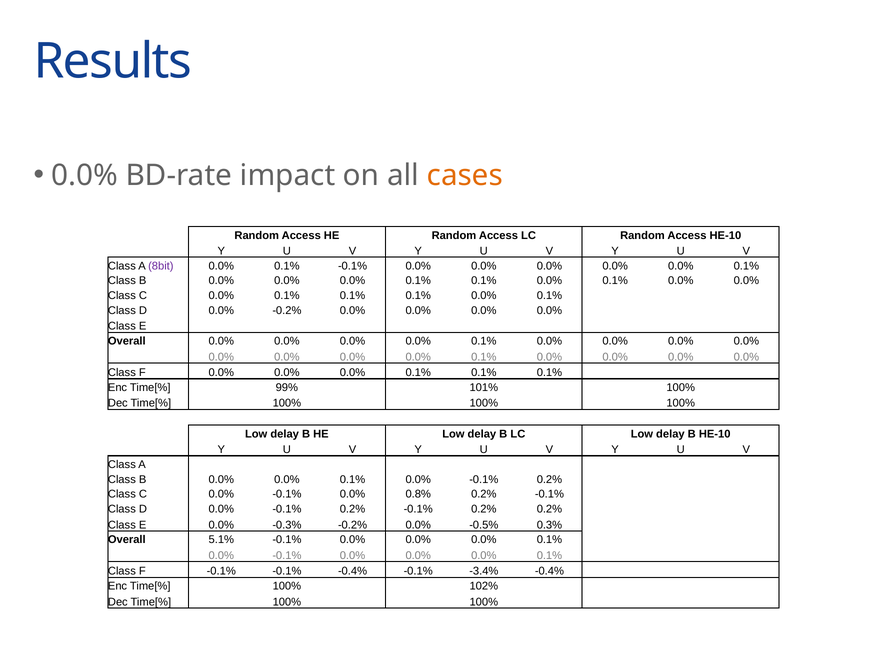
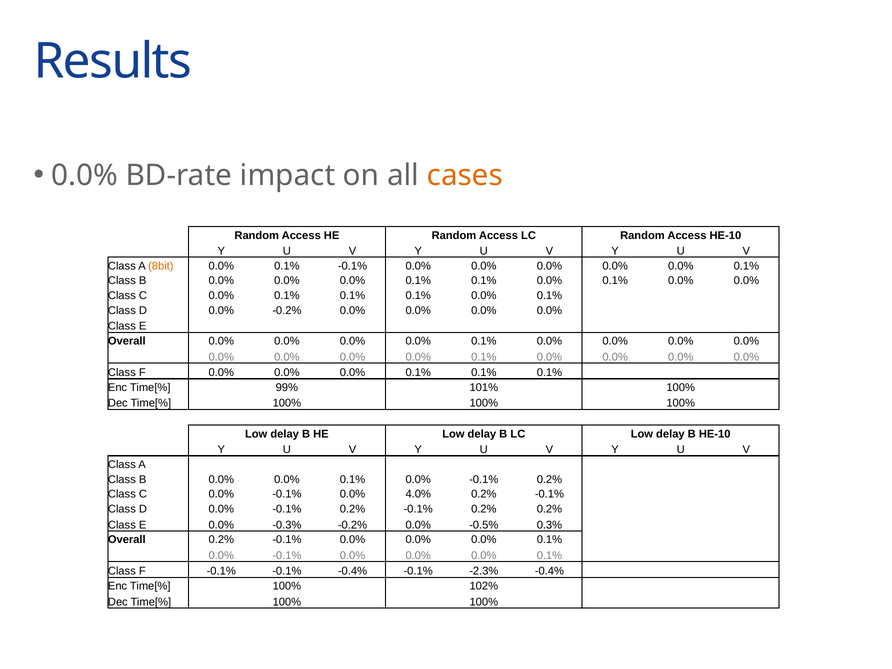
8bit colour: purple -> orange
0.8%: 0.8% -> 4.0%
Overall 5.1%: 5.1% -> 0.2%
-3.4%: -3.4% -> -2.3%
